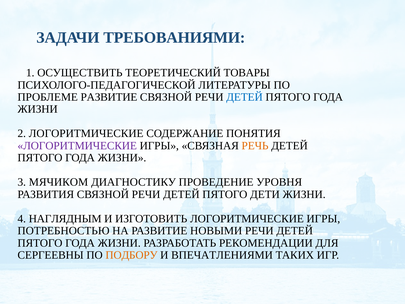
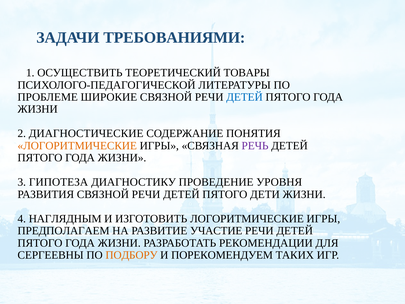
ПРОБЛЕМЕ РАЗВИТИЕ: РАЗВИТИЕ -> ШИРОКИЕ
2 ЛОГОРИТМИЧЕСКИЕ: ЛОГОРИТМИЧЕСКИЕ -> ДИАГНОСТИЧЕСКИЕ
ЛОГОРИТМИЧЕСКИЕ at (77, 146) colour: purple -> orange
РЕЧЬ colour: orange -> purple
МЯЧИКОМ: МЯЧИКОМ -> ГИПОТЕЗА
ПОТРЕБНОСТЬЮ: ПОТРЕБНОСТЬЮ -> ПРЕДПОЛАГАЕМ
НОВЫМИ: НОВЫМИ -> УЧАСТИЕ
ВПЕЧАТЛЕНИЯМИ: ВПЕЧАТЛЕНИЯМИ -> ПОРЕКОМЕНДУЕМ
